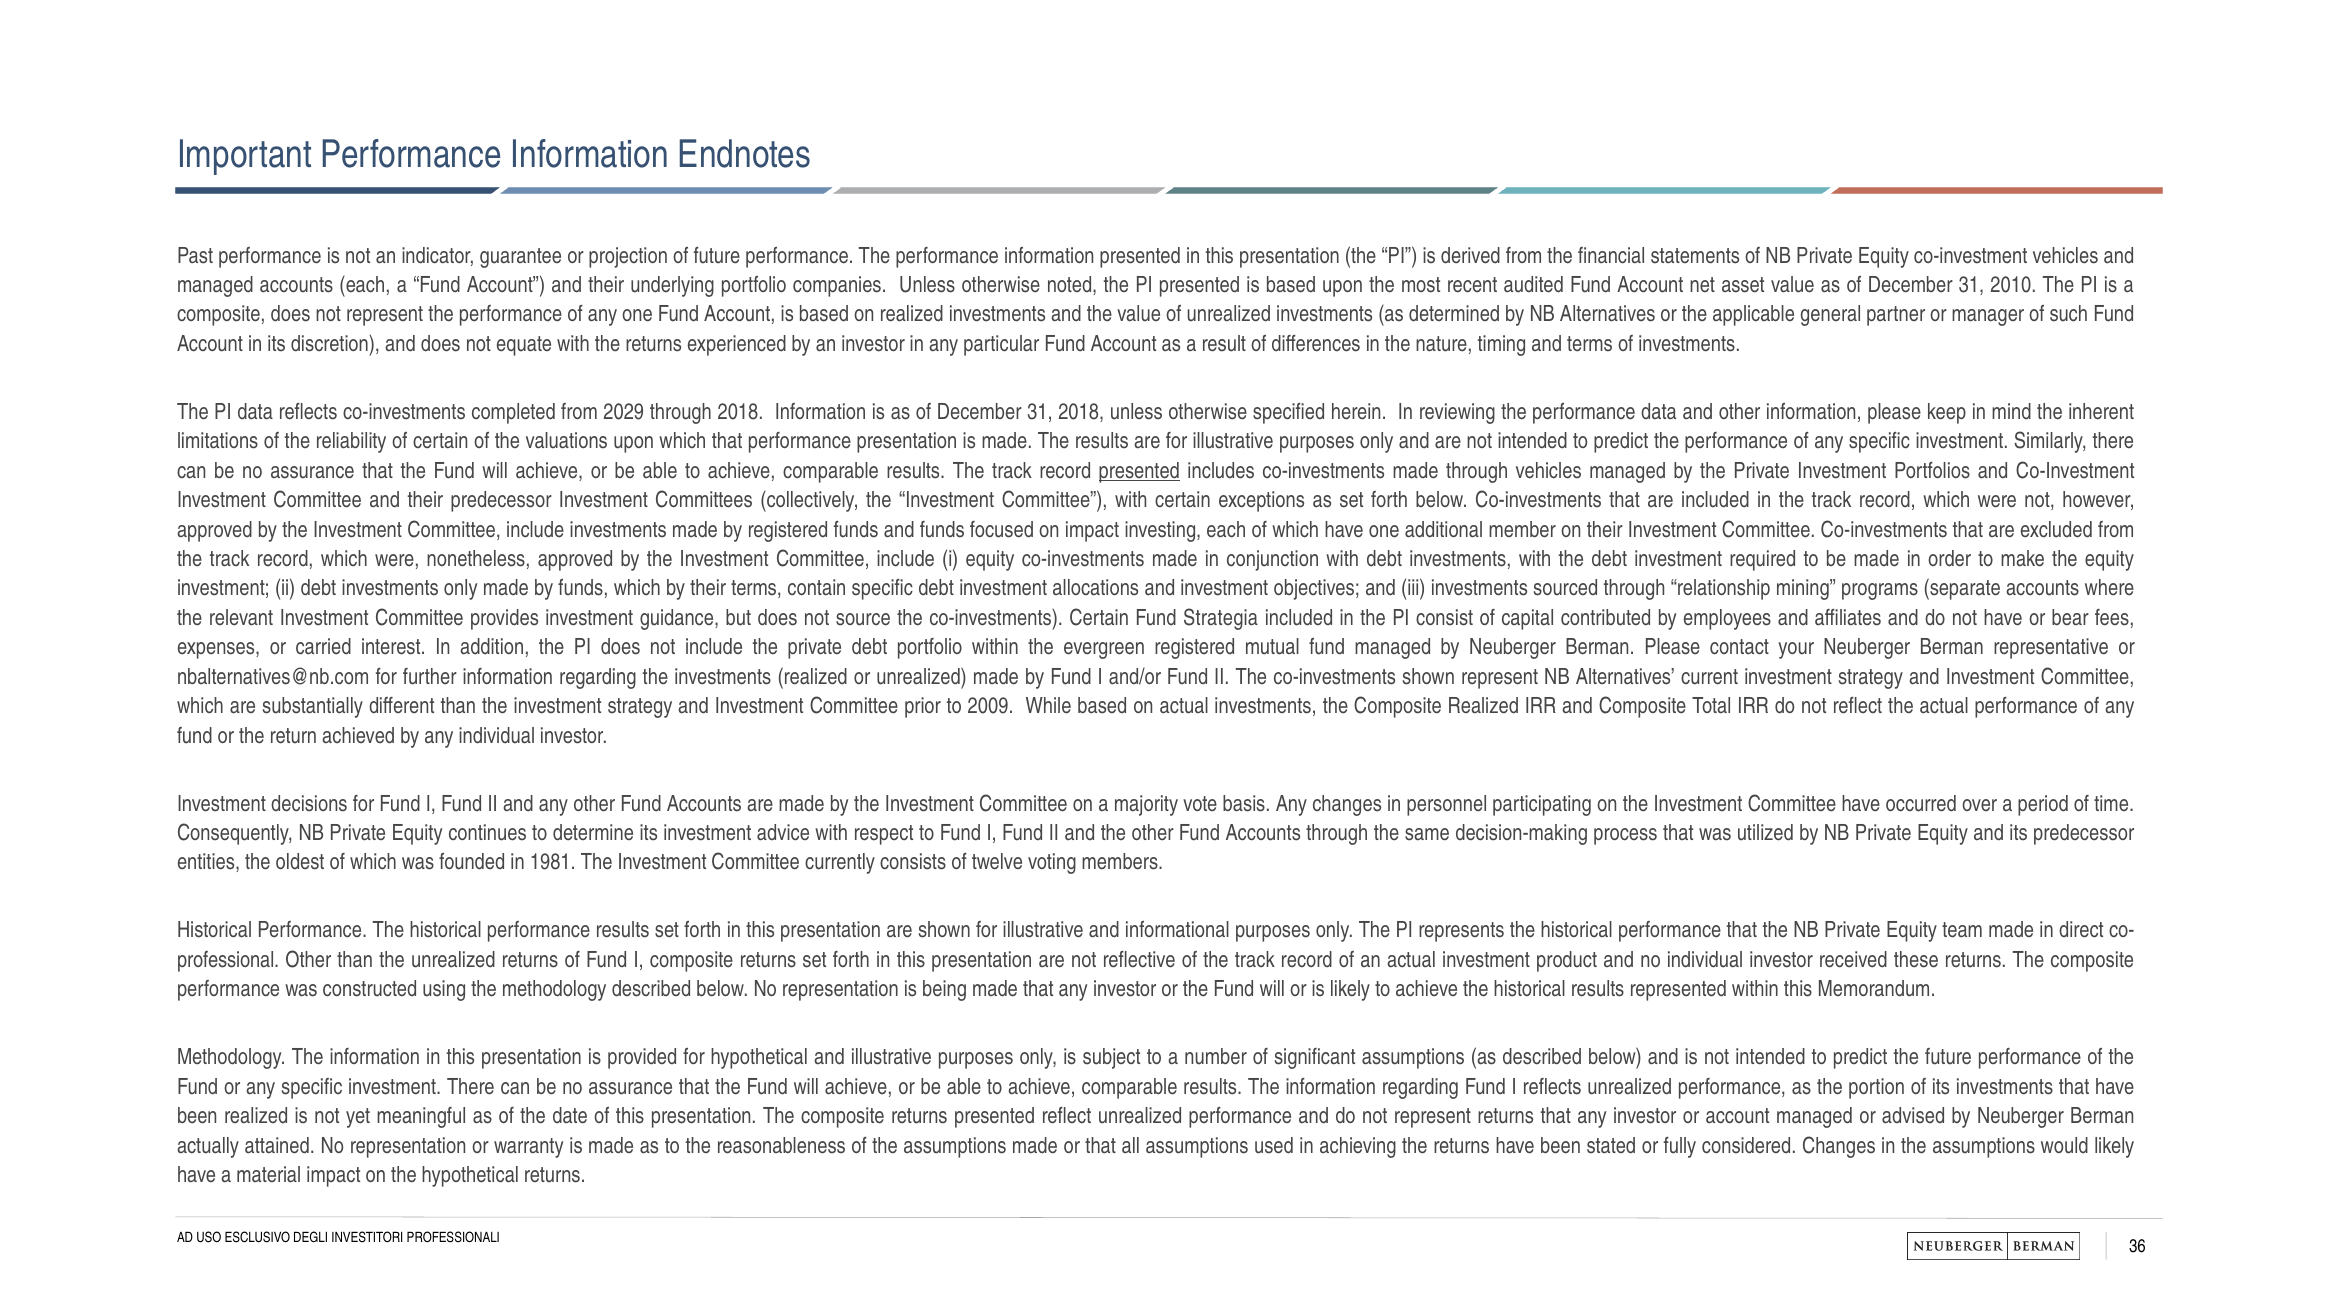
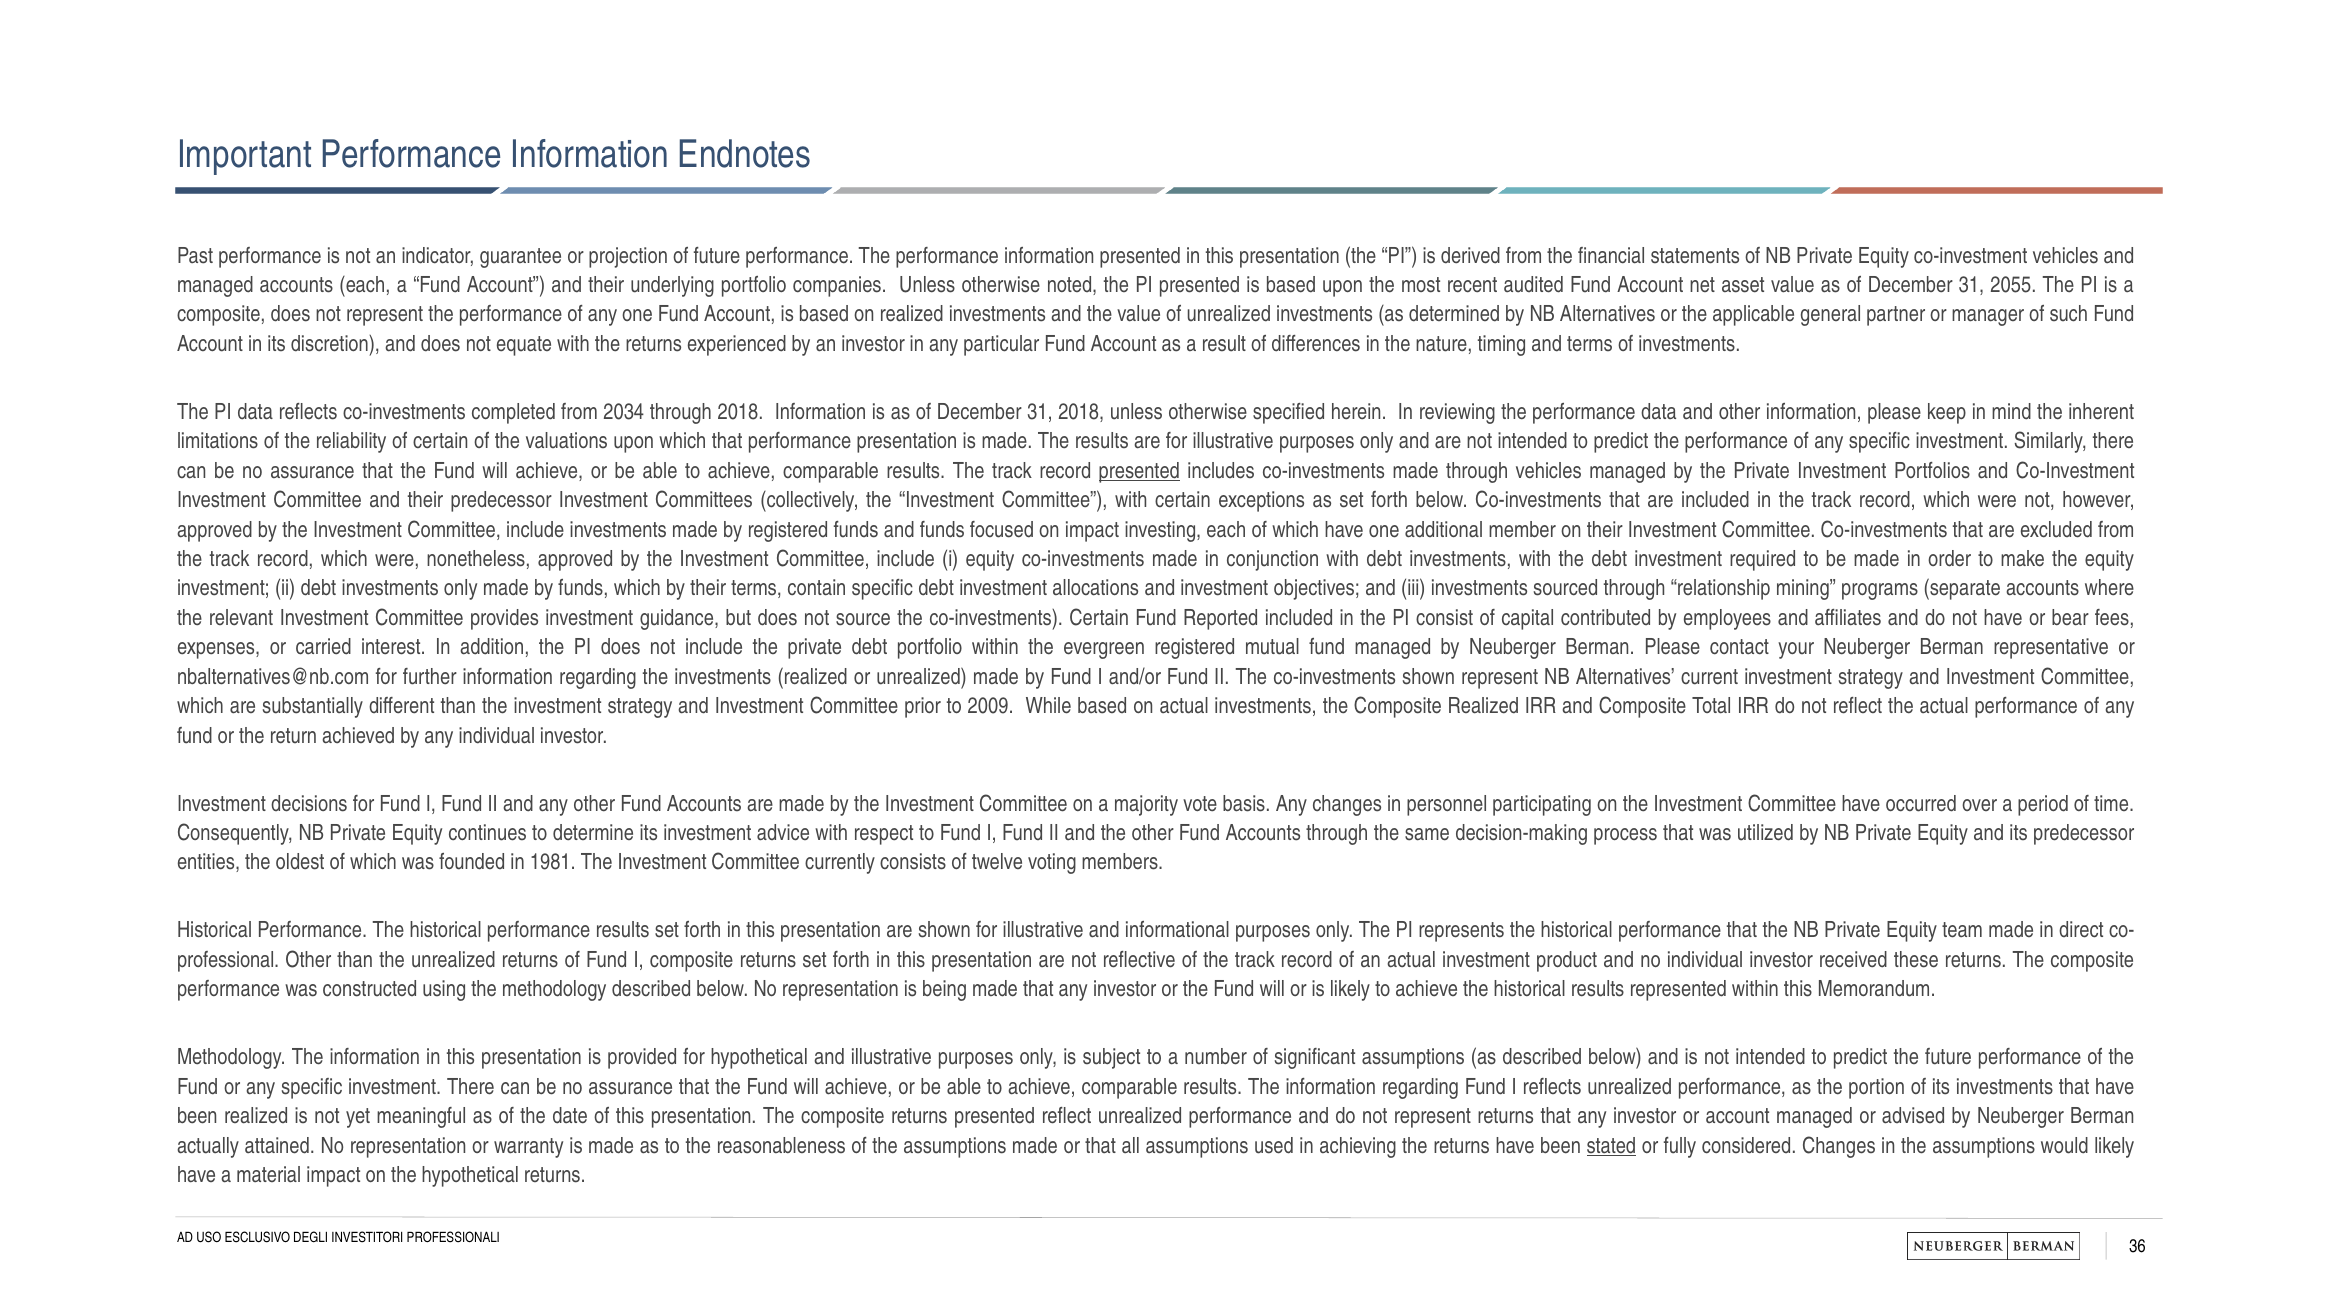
2010: 2010 -> 2055
2029: 2029 -> 2034
Strategia: Strategia -> Reported
stated underline: none -> present
